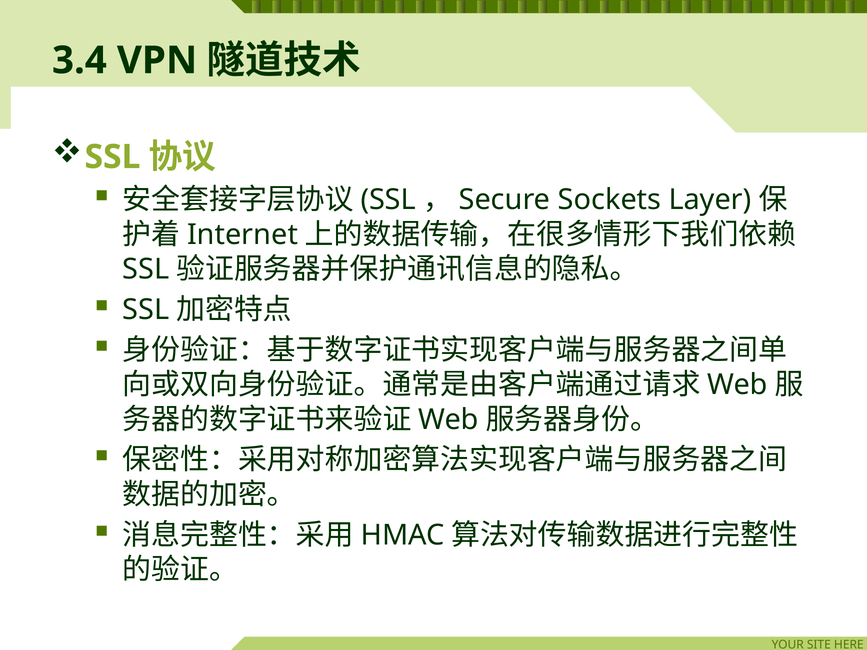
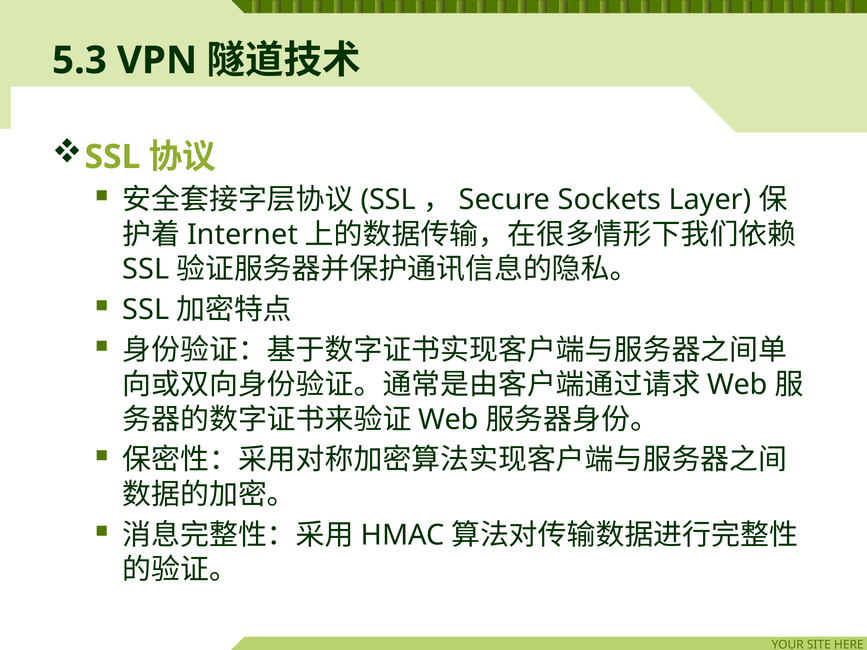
3.4: 3.4 -> 5.3
